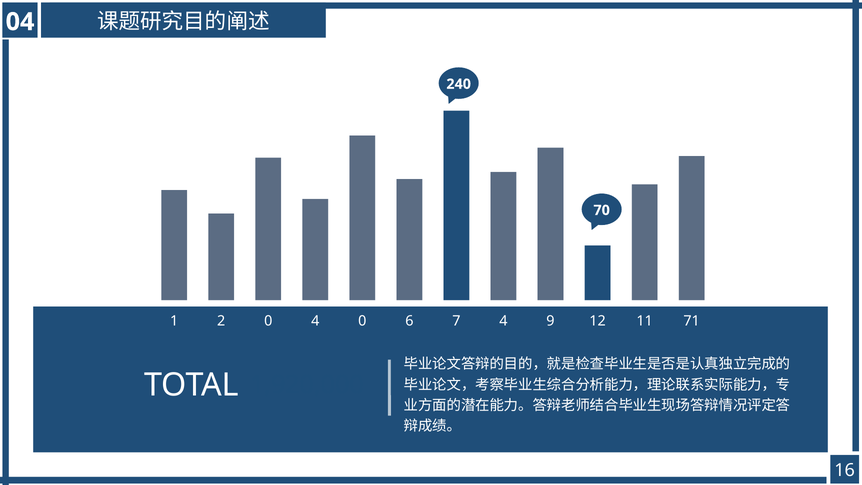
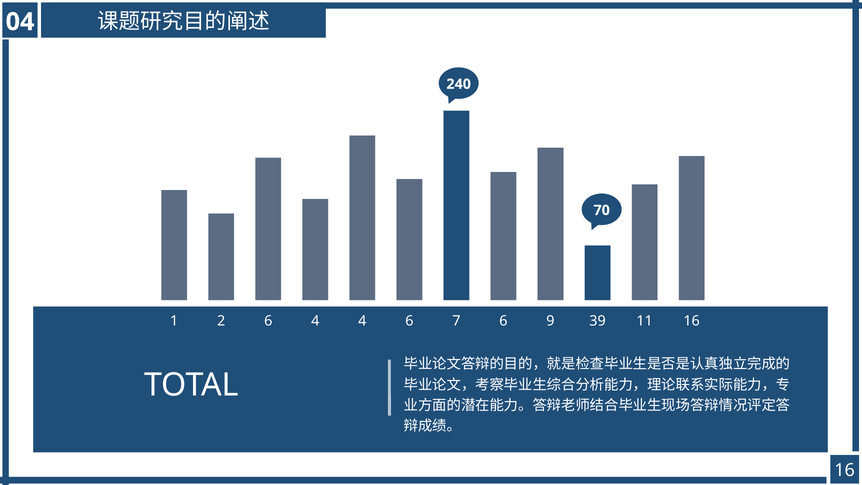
2 0: 0 -> 6
4 0: 0 -> 4
7 4: 4 -> 6
12: 12 -> 39
11 71: 71 -> 16
